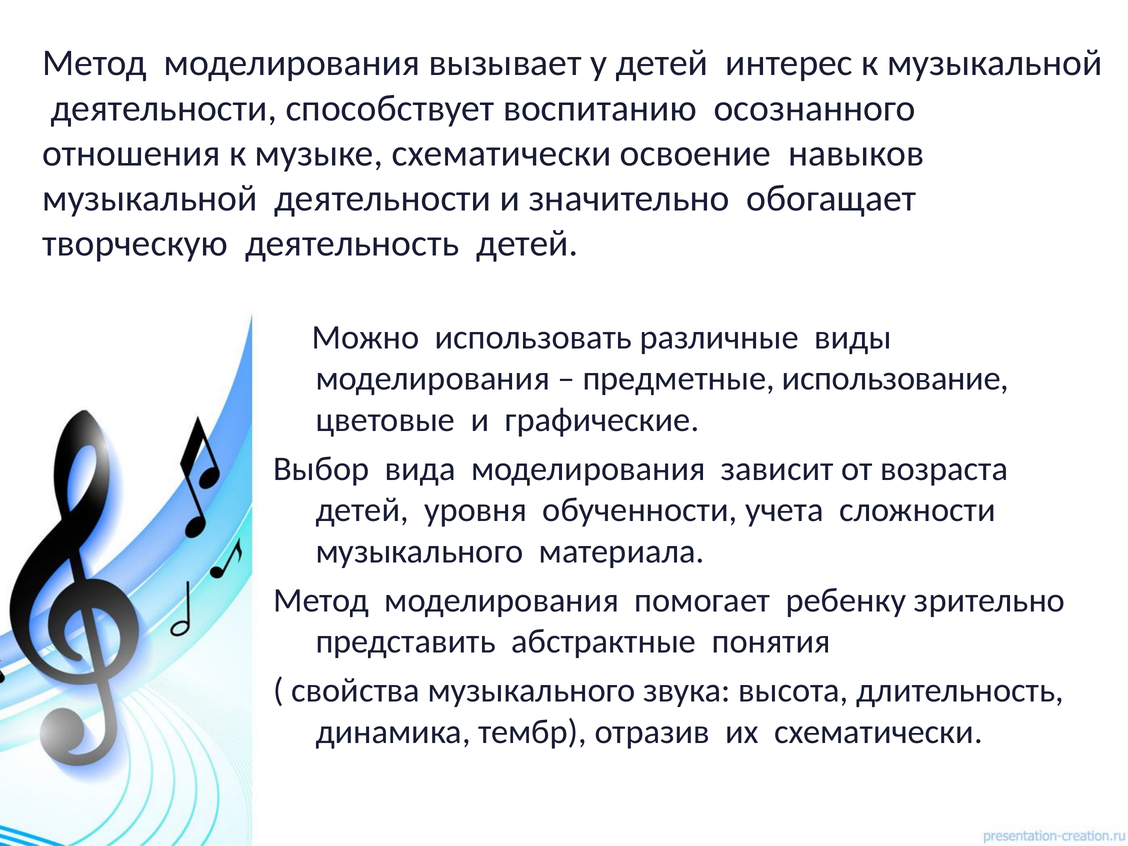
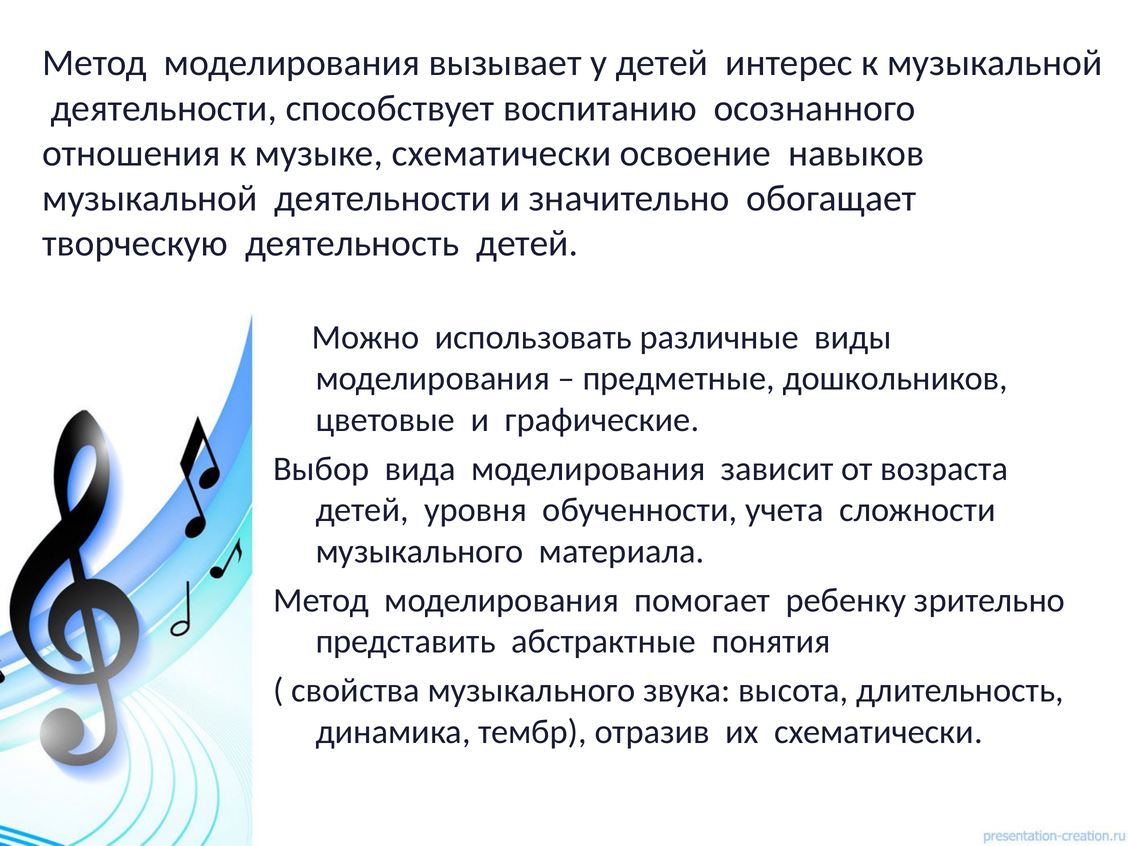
использование: использование -> дошкольников
